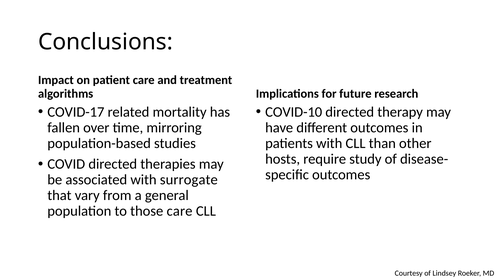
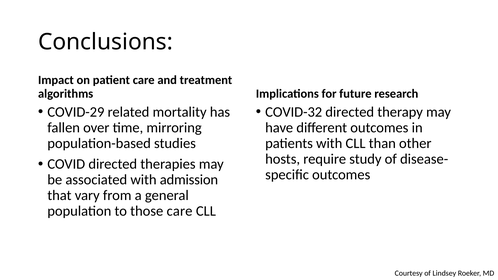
COVID-17: COVID-17 -> COVID-29
COVID-10: COVID-10 -> COVID-32
surrogate: surrogate -> admission
